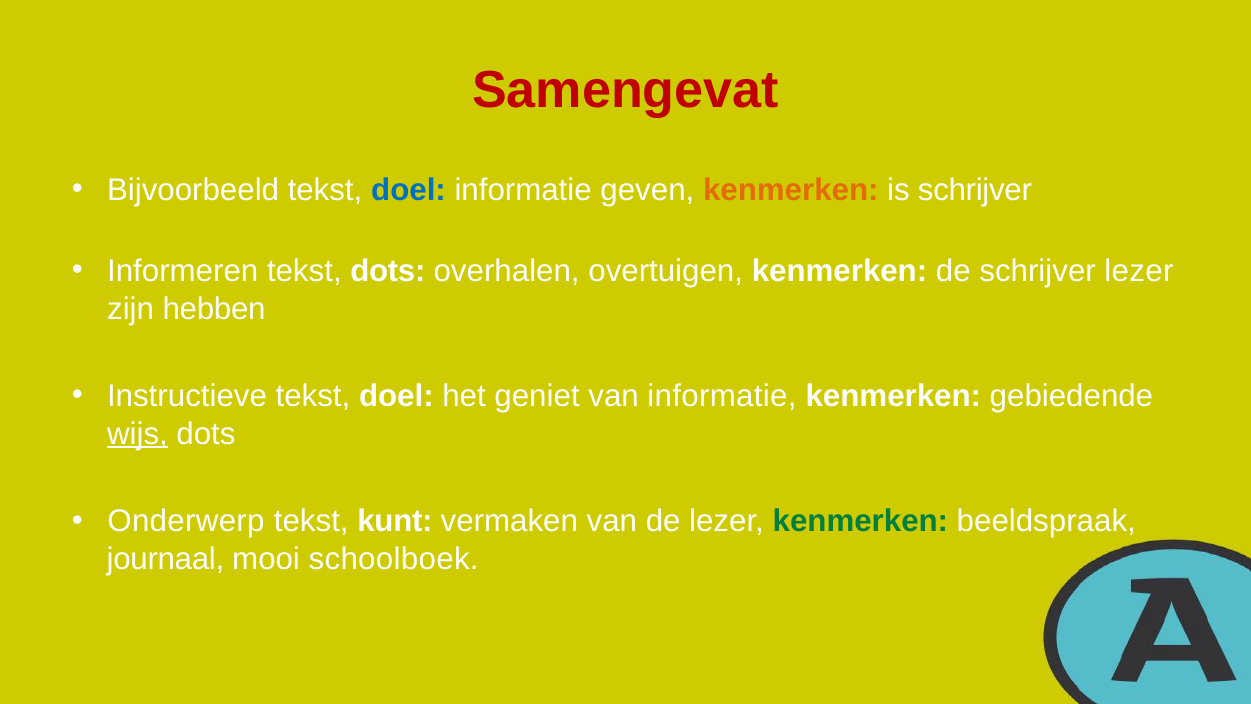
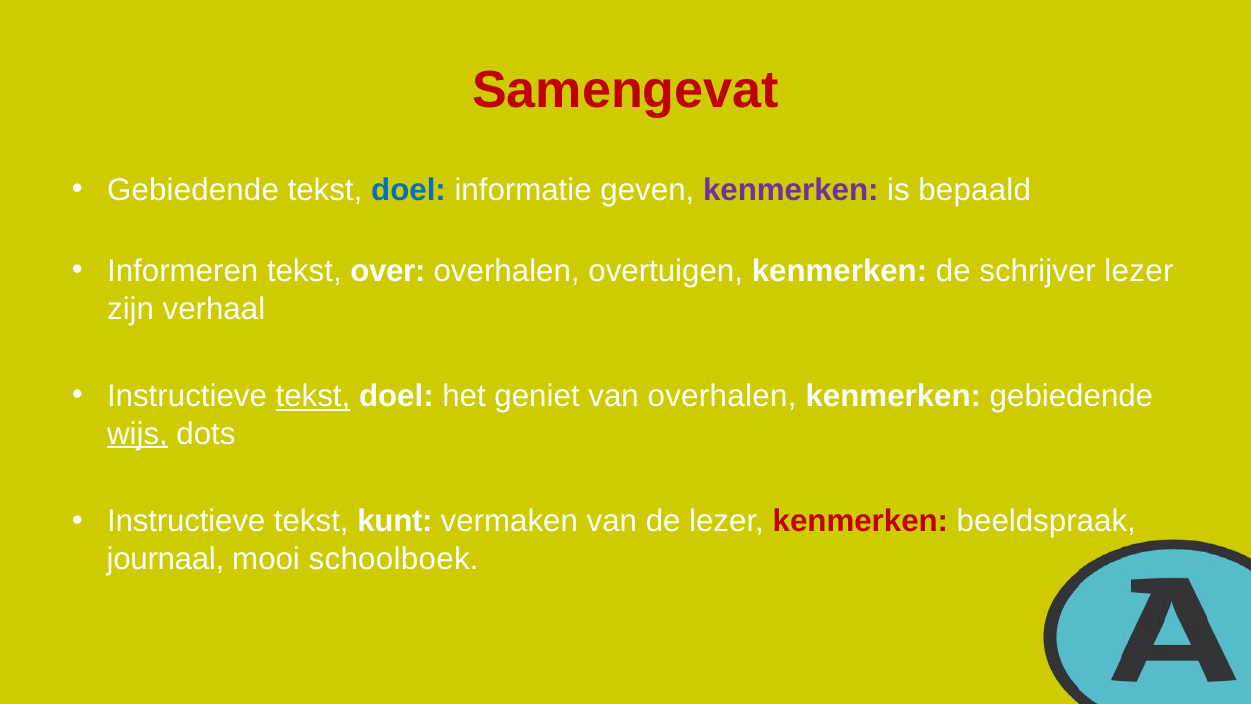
Bijvoorbeeld at (193, 190): Bijvoorbeeld -> Gebiedende
kenmerken at (791, 190) colour: orange -> purple
is schrijver: schrijver -> bepaald
tekst dots: dots -> over
hebben: hebben -> verhaal
tekst at (313, 396) underline: none -> present
van informatie: informatie -> overhalen
Onderwerp at (186, 521): Onderwerp -> Instructieve
kenmerken at (860, 521) colour: green -> red
